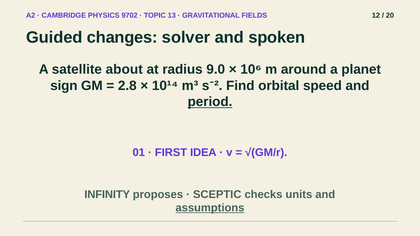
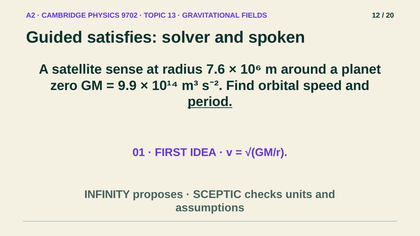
changes: changes -> satisfies
about: about -> sense
9.0: 9.0 -> 7.6
sign: sign -> zero
2.8: 2.8 -> 9.9
assumptions underline: present -> none
